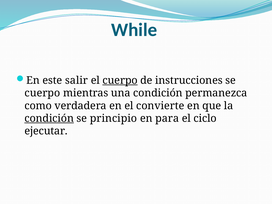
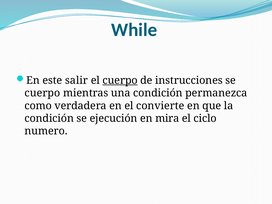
condición at (49, 118) underline: present -> none
principio: principio -> ejecución
para: para -> mira
ejecutar: ejecutar -> numero
